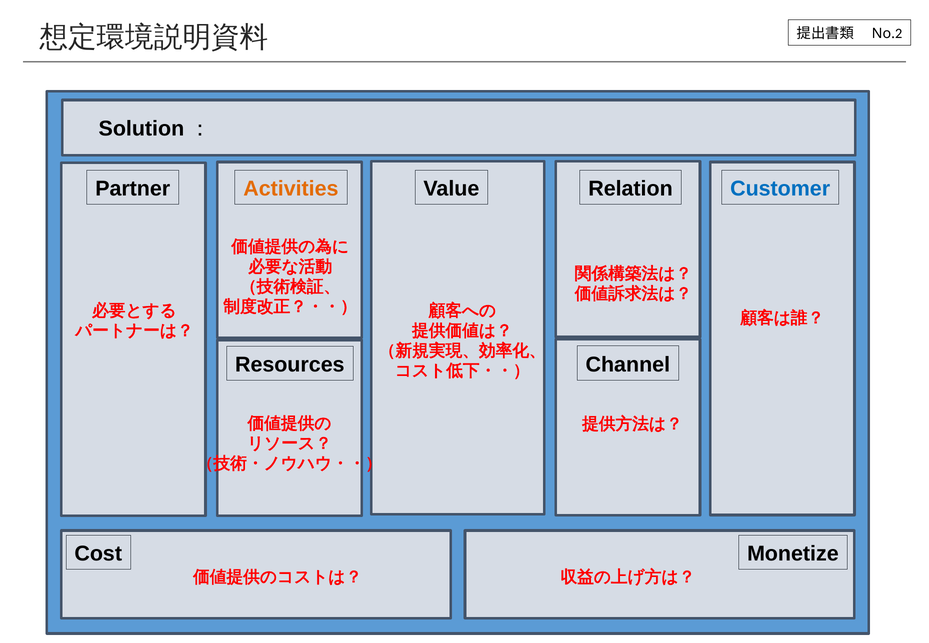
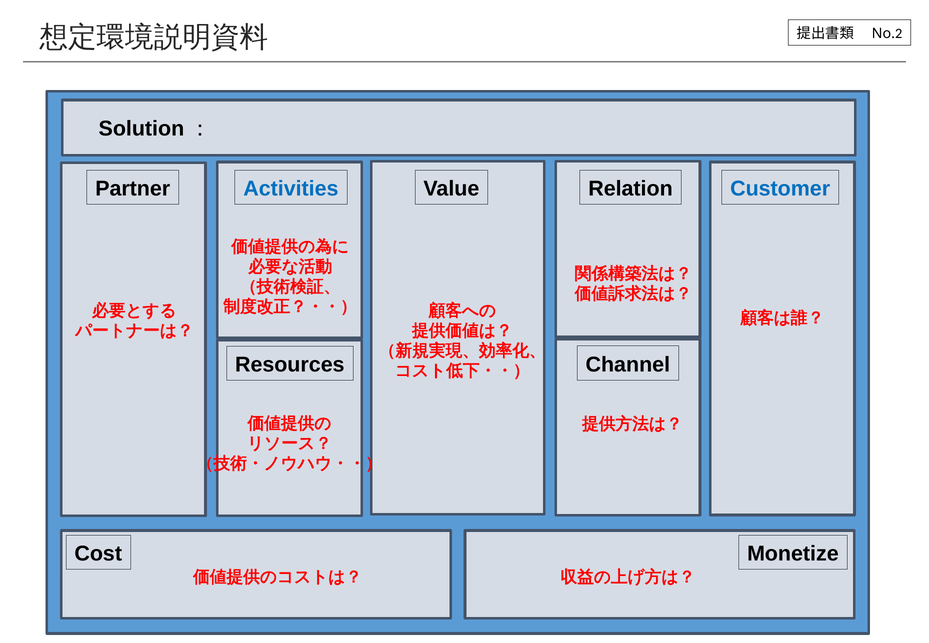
Activities colour: orange -> blue
